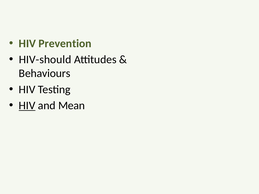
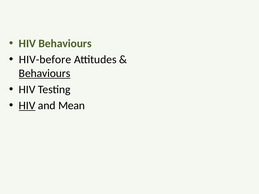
HIV Prevention: Prevention -> Behaviours
HIV-should: HIV-should -> HIV-before
Behaviours at (45, 73) underline: none -> present
